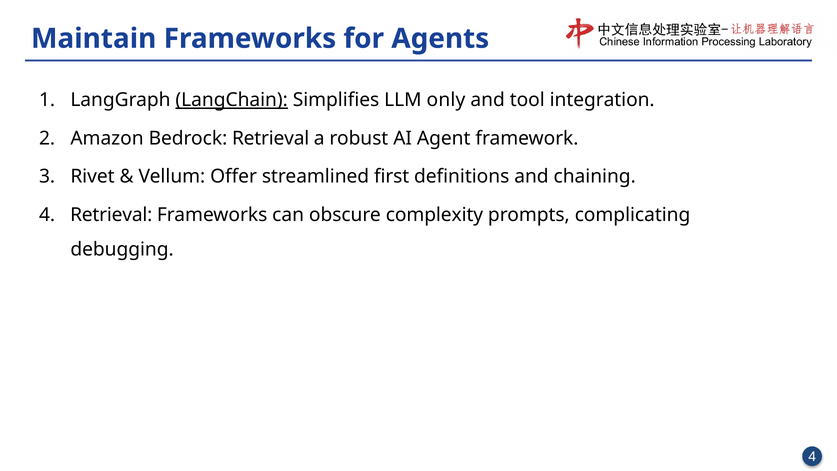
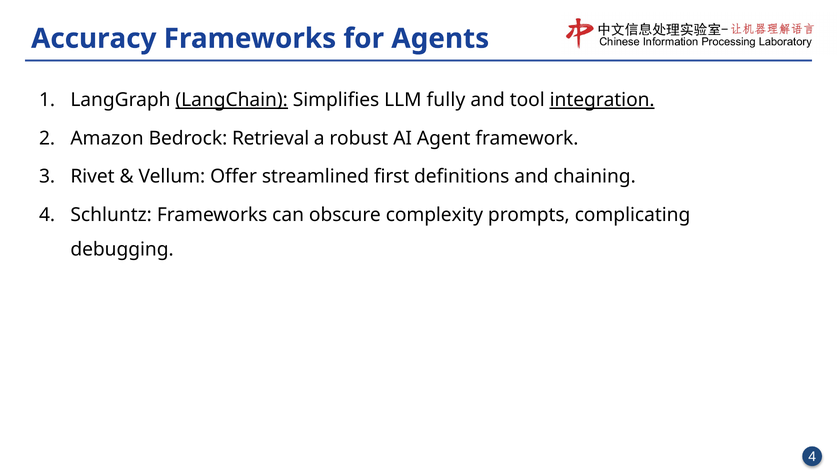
Maintain: Maintain -> Accuracy
only: only -> fully
integration underline: none -> present
Retrieval at (111, 215): Retrieval -> Schluntz
